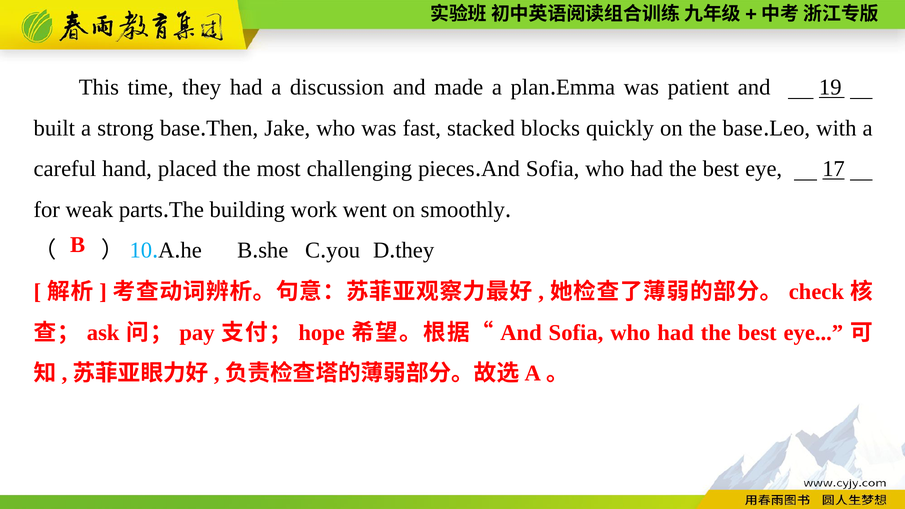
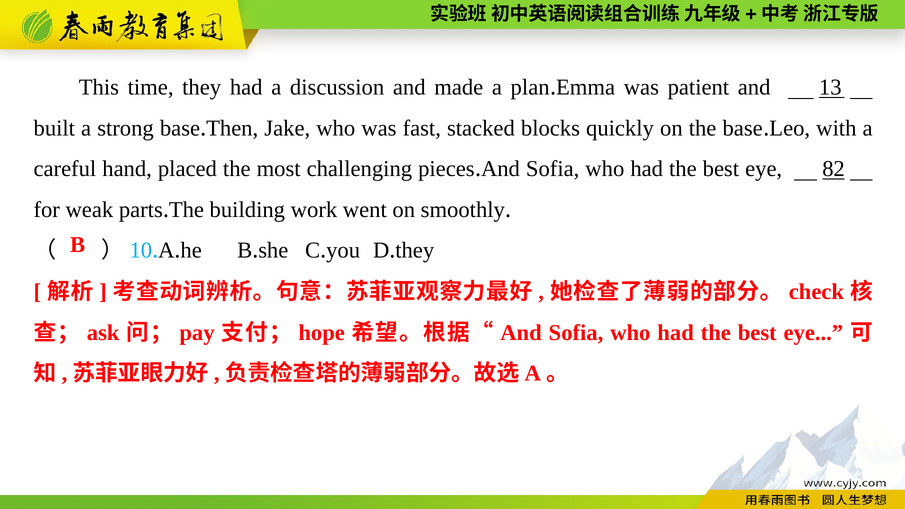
19: 19 -> 13
17: 17 -> 82
